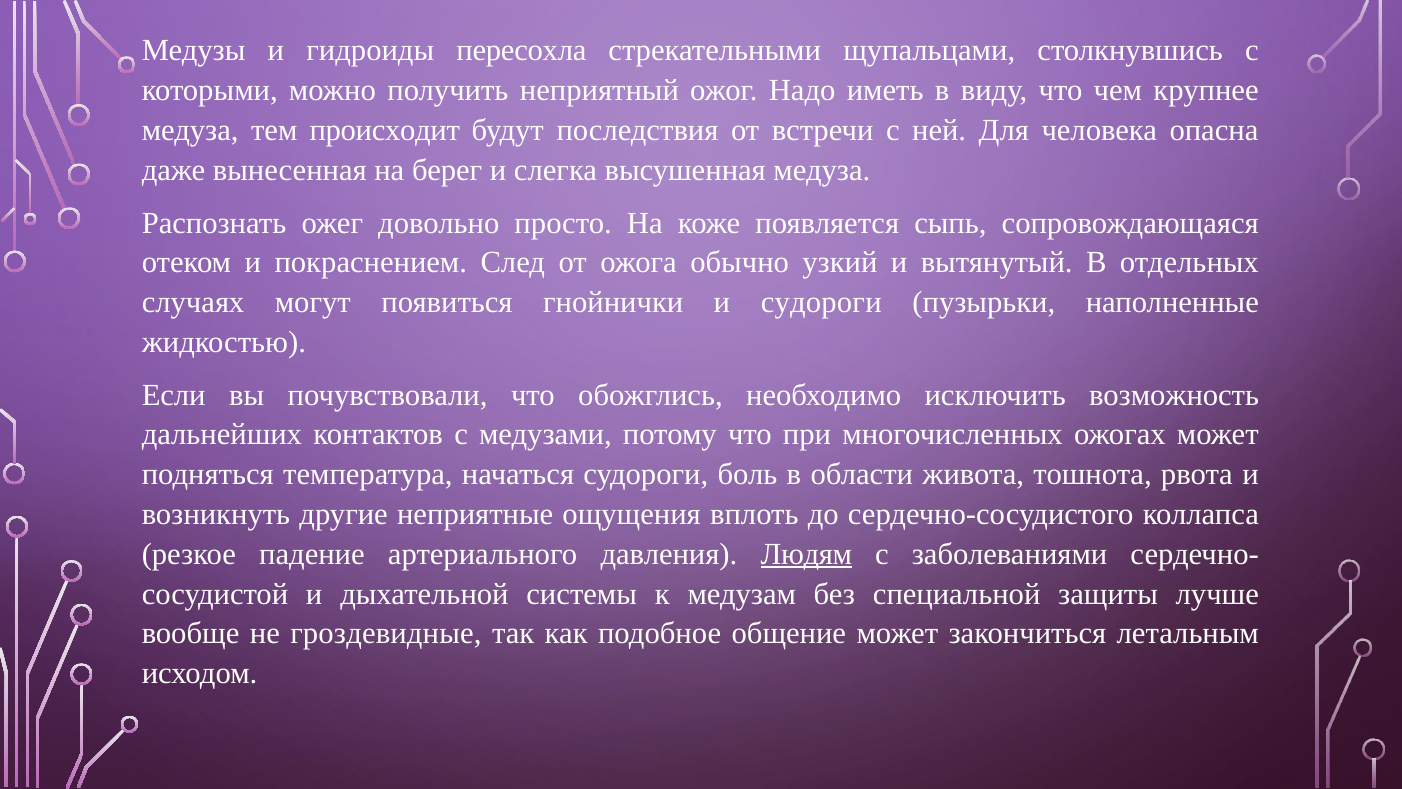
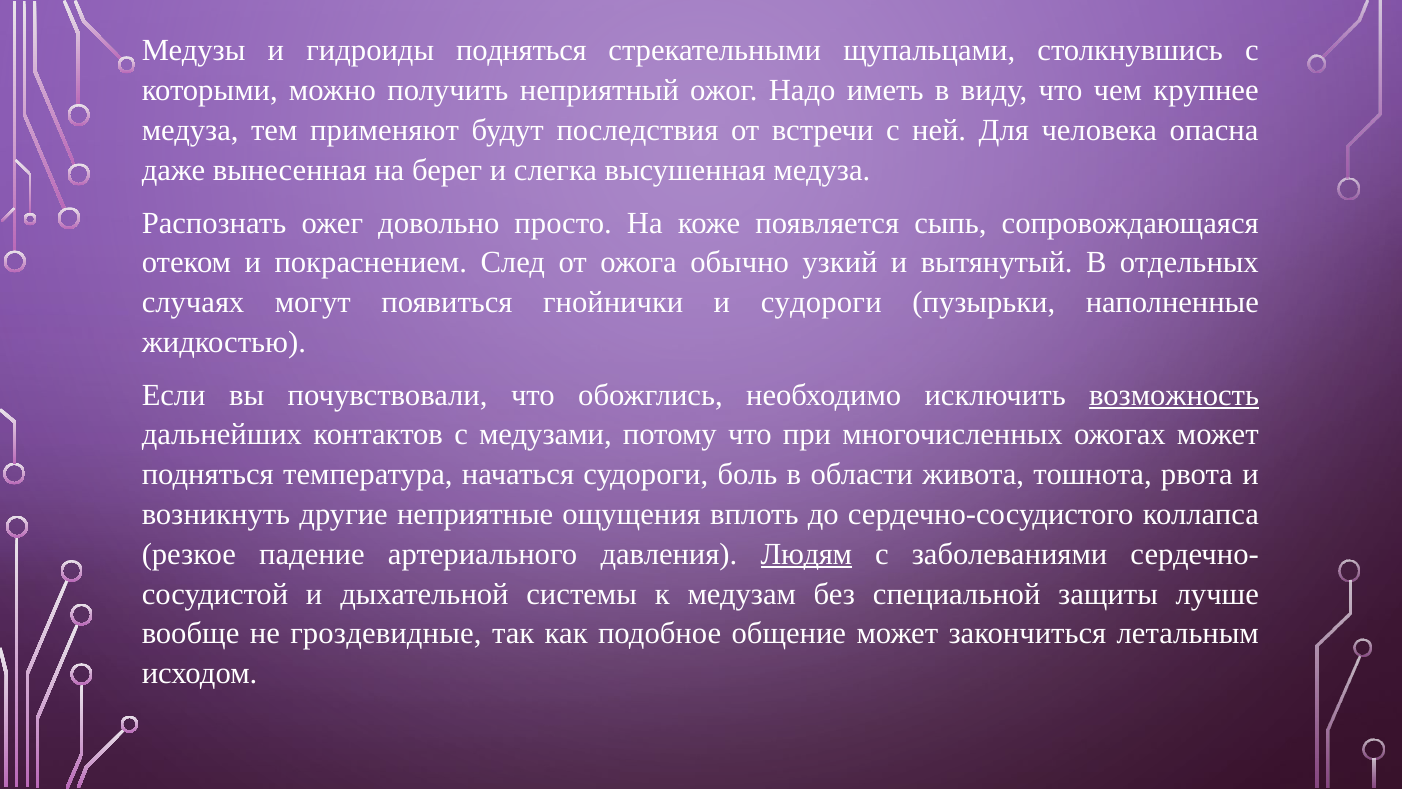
гидроиды пересохла: пересохла -> подняться
происходит: происходит -> применяют
возможность underline: none -> present
